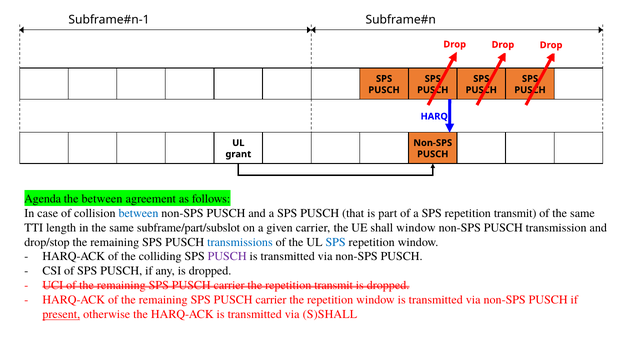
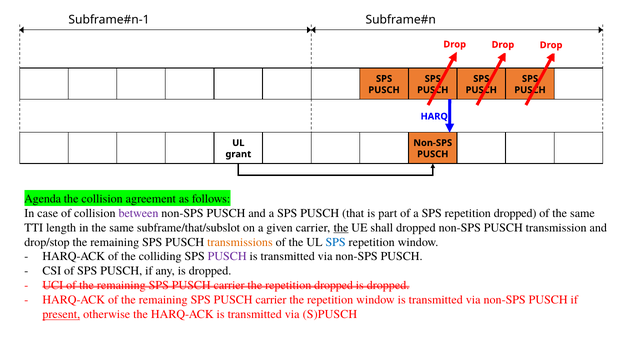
the between: between -> collision
between at (138, 213) colour: blue -> purple
SPS repetition transmit: transmit -> dropped
subframe/part/subslot: subframe/part/subslot -> subframe/that/subslot
the at (341, 227) underline: none -> present
shall window: window -> dropped
transmissions colour: blue -> orange
the repetition transmit: transmit -> dropped
S)SHALL: S)SHALL -> S)PUSCH
